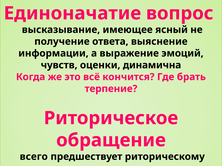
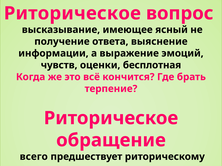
Единоначатие at (72, 13): Единоначатие -> Риторическое
динамична: динамична -> бесплотная
